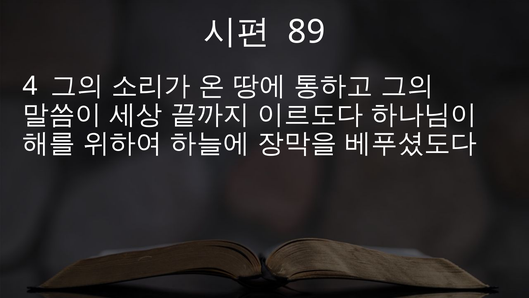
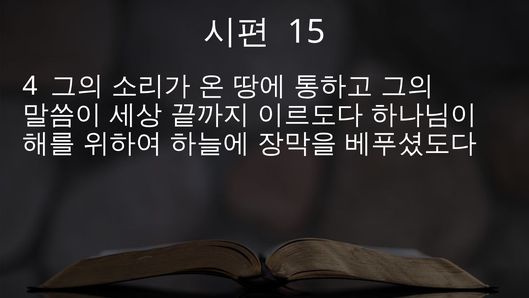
89: 89 -> 15
